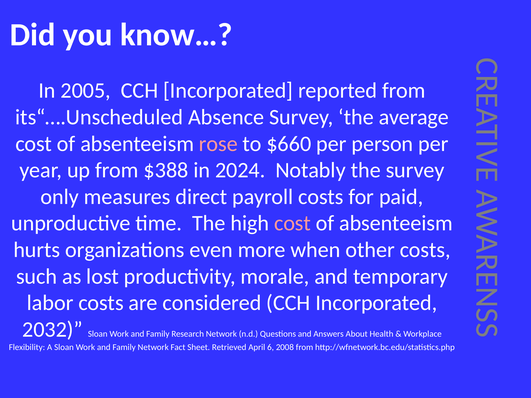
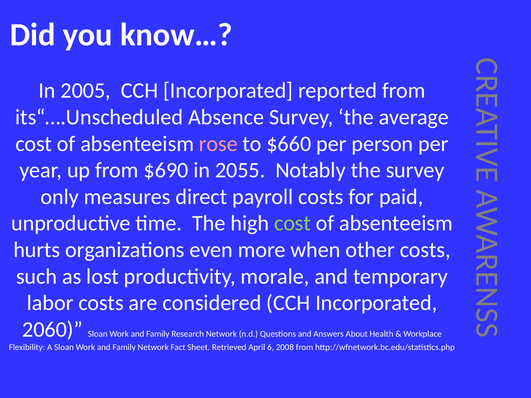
$388: $388 -> $690
2024: 2024 -> 2055
cost at (292, 223) colour: pink -> light green
2032: 2032 -> 2060
